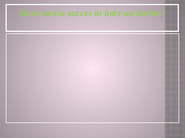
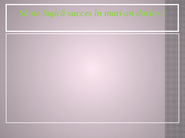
tarziu: tarziu -> logică
între: între -> mari
